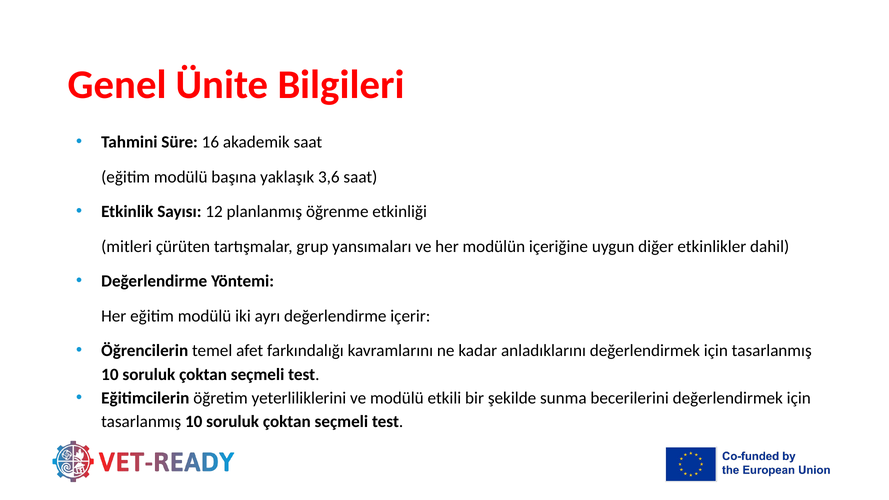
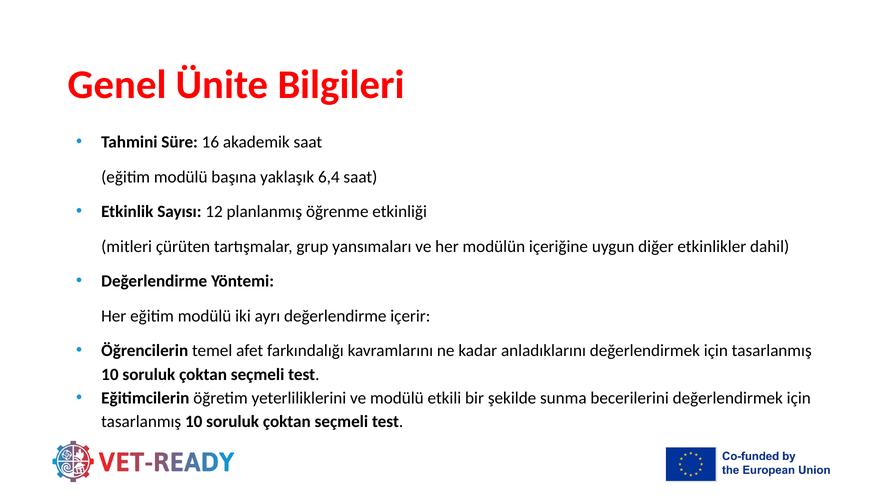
3,6: 3,6 -> 6,4
